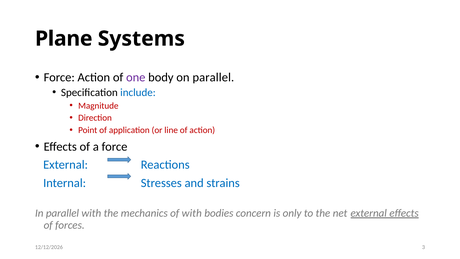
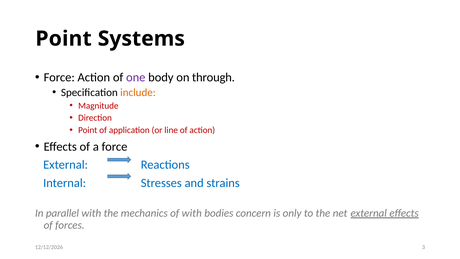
Plane at (64, 39): Plane -> Point
on parallel: parallel -> through
include colour: blue -> orange
